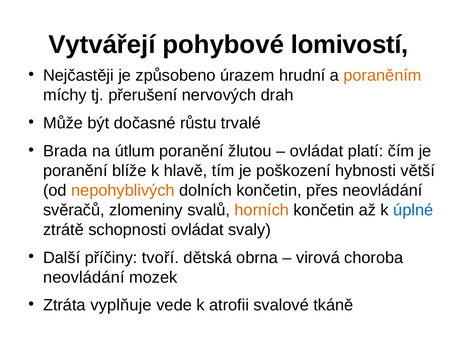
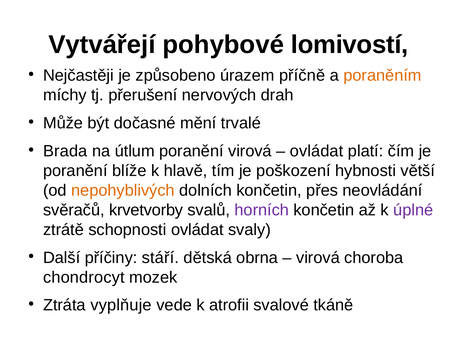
hrudní: hrudní -> příčně
růstu: růstu -> mění
poranění žlutou: žlutou -> virová
zlomeniny: zlomeniny -> krvetvorby
horních colour: orange -> purple
úplné colour: blue -> purple
tvoří: tvoří -> stáří
neovládání at (84, 277): neovládání -> chondrocyt
